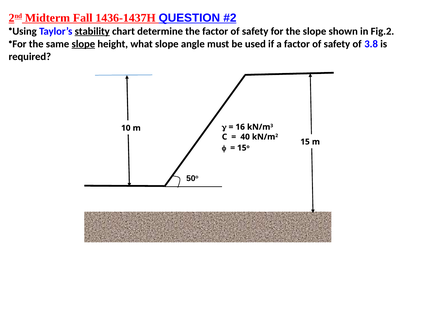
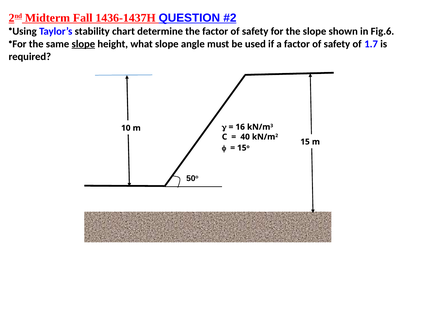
stability underline: present -> none
Fig.2: Fig.2 -> Fig.6
3.8: 3.8 -> 1.7
